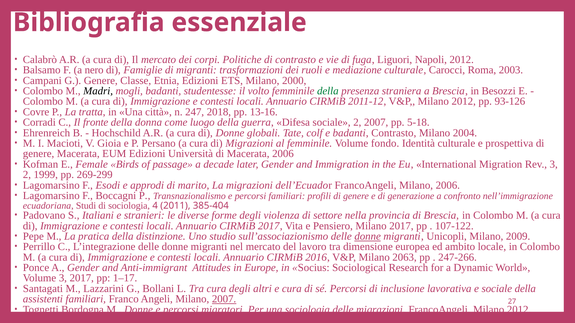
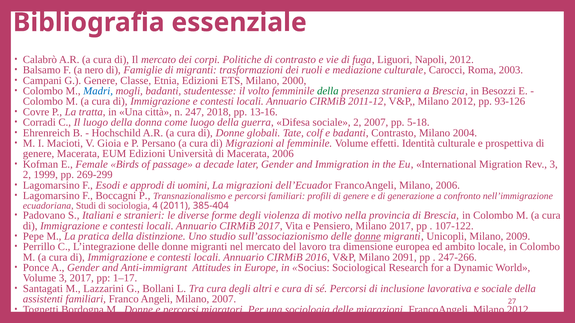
Madri colour: black -> blue
Il fronte: fronte -> luogo
fondo: fondo -> effetti
marito: marito -> uomini
settore: settore -> motivo
2063: 2063 -> 2091
2007 at (224, 299) underline: present -> none
